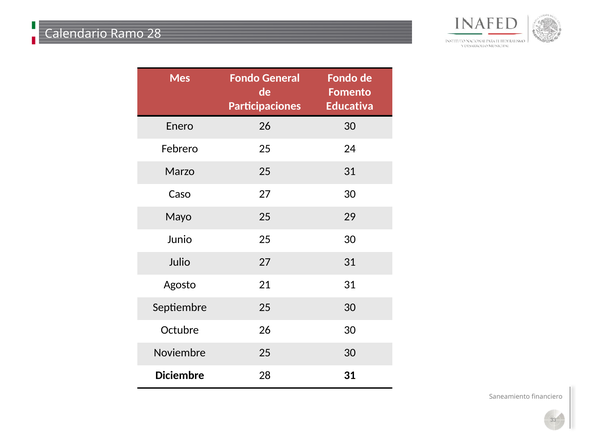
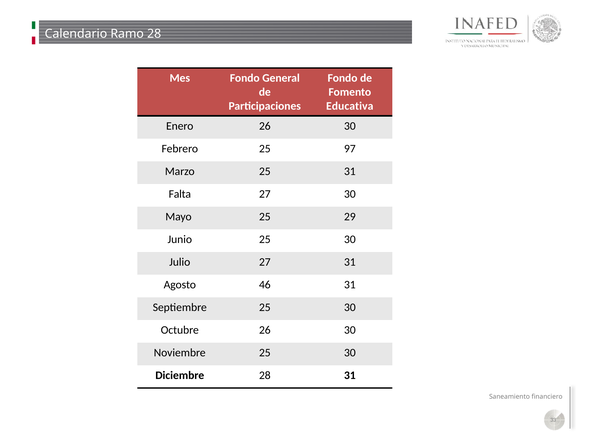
24: 24 -> 97
Caso: Caso -> Falta
21: 21 -> 46
